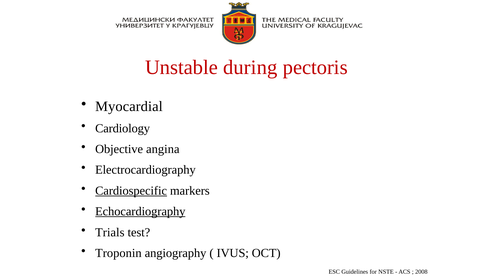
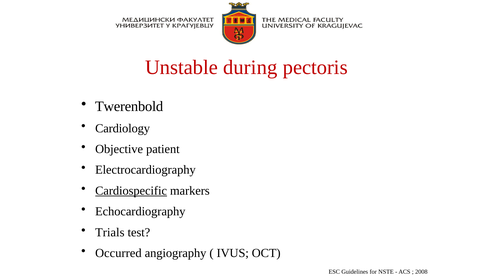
Myocardial: Myocardial -> Twerenbold
angina: angina -> patient
Echocardiography underline: present -> none
Troponin: Troponin -> Occurred
